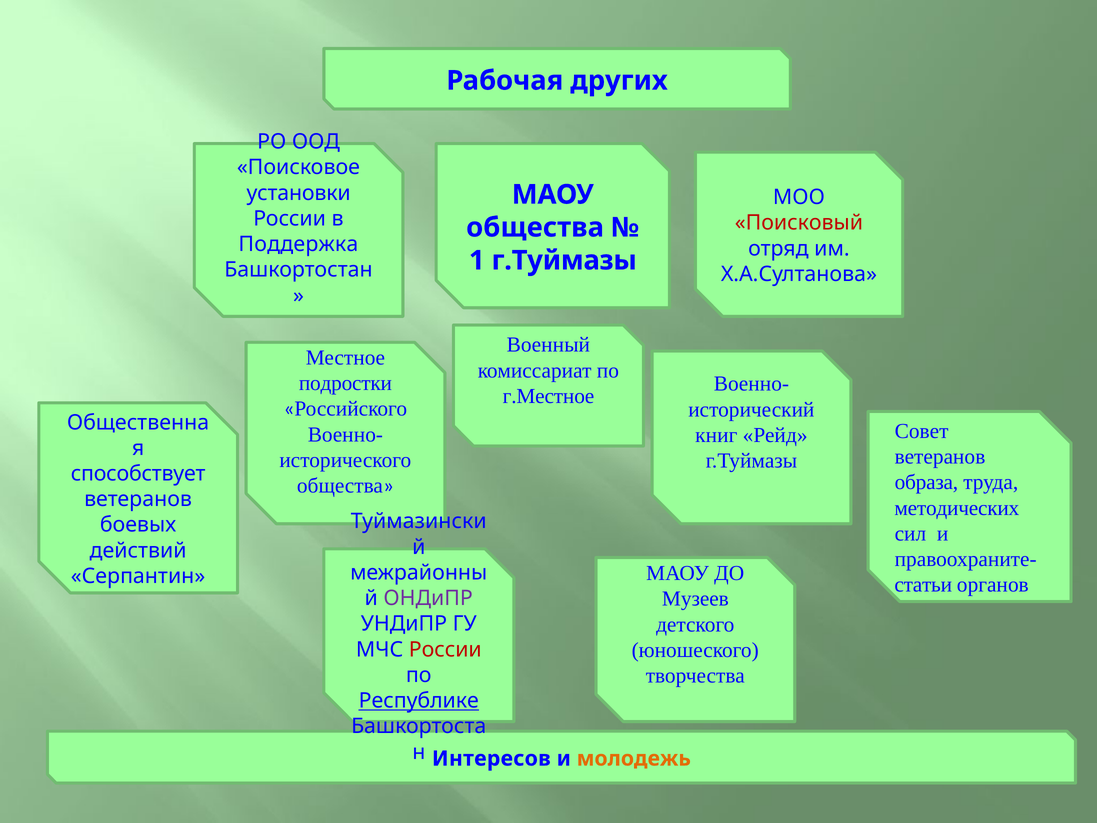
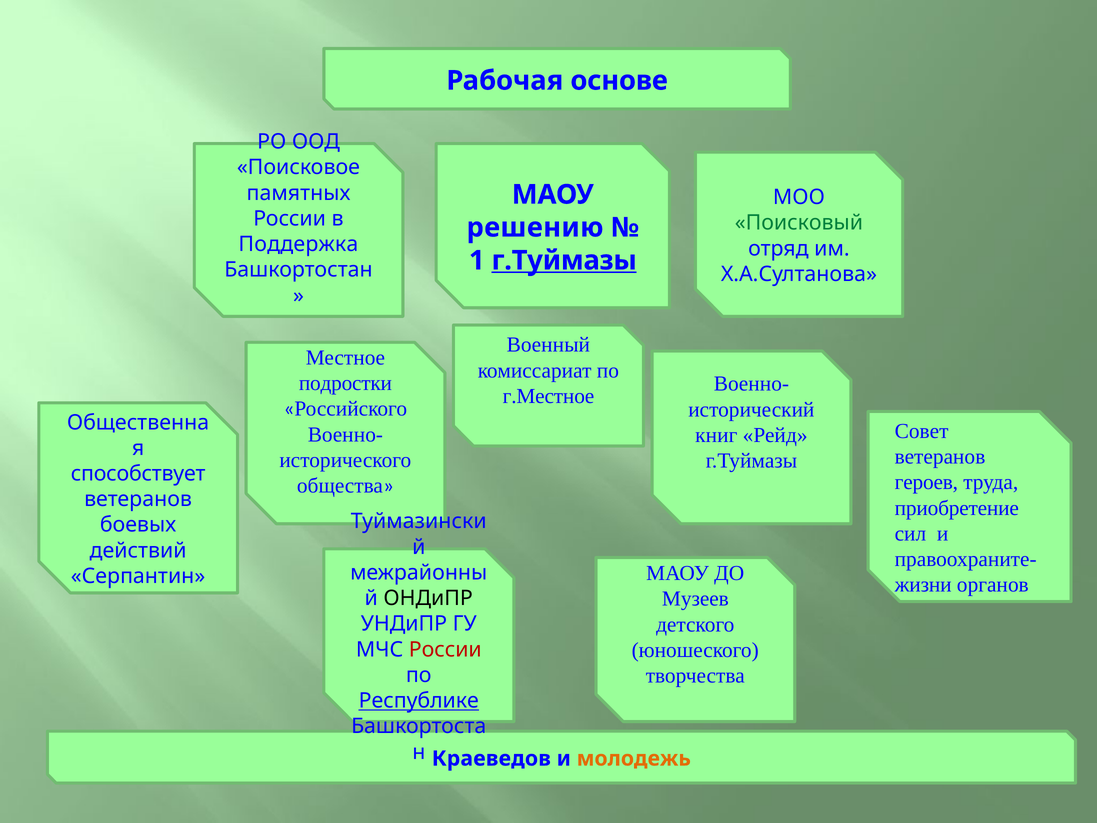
других: других -> основе
установки: установки -> памятных
Поисковый colour: red -> green
общества at (535, 227): общества -> решению
г.Туймазы at (564, 260) underline: none -> present
образа: образа -> героев
методических: методических -> приобретение
статьи: статьи -> жизни
ОНДиПР colour: purple -> black
Интересов: Интересов -> Краеведов
